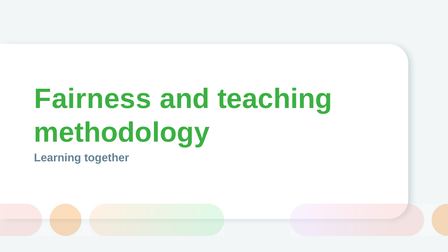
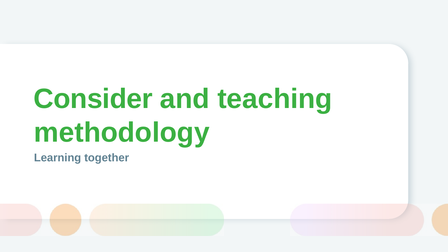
Fairness: Fairness -> Consider
